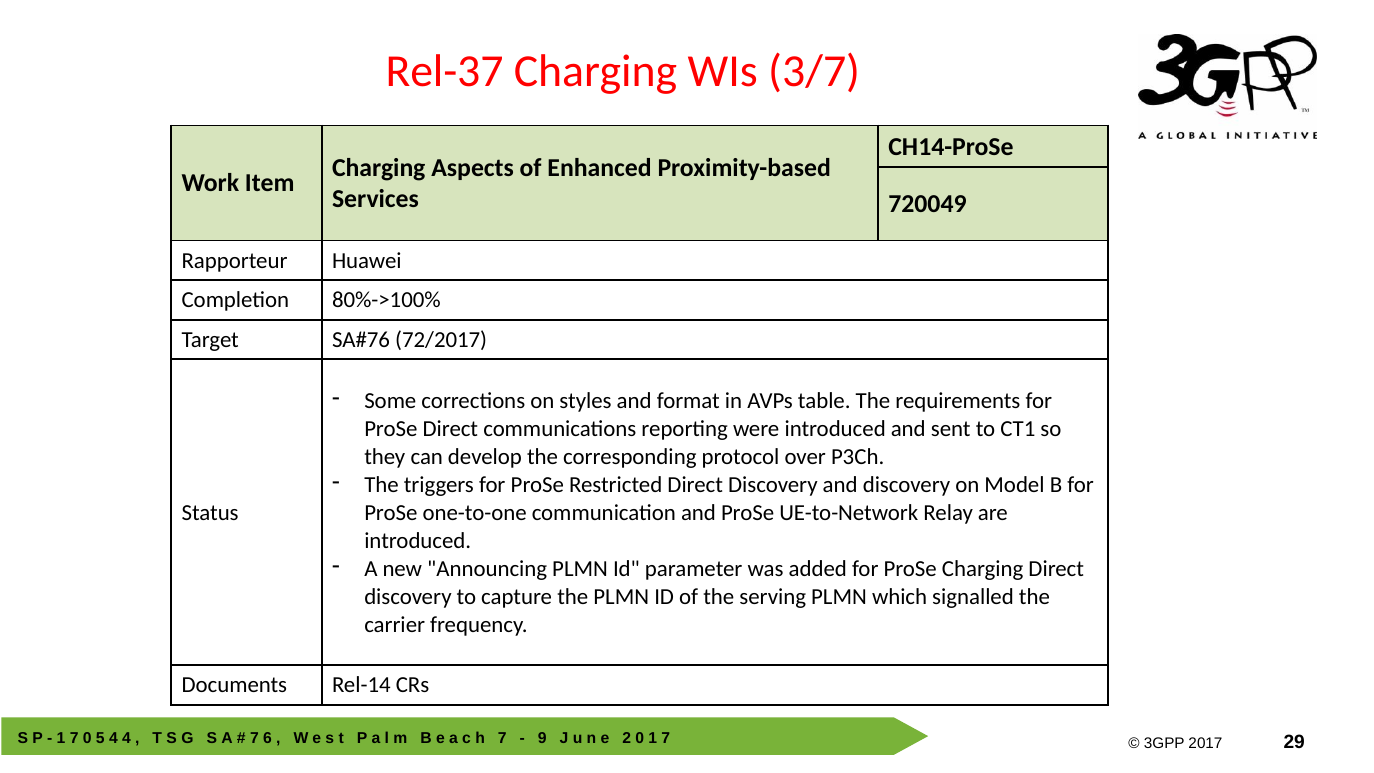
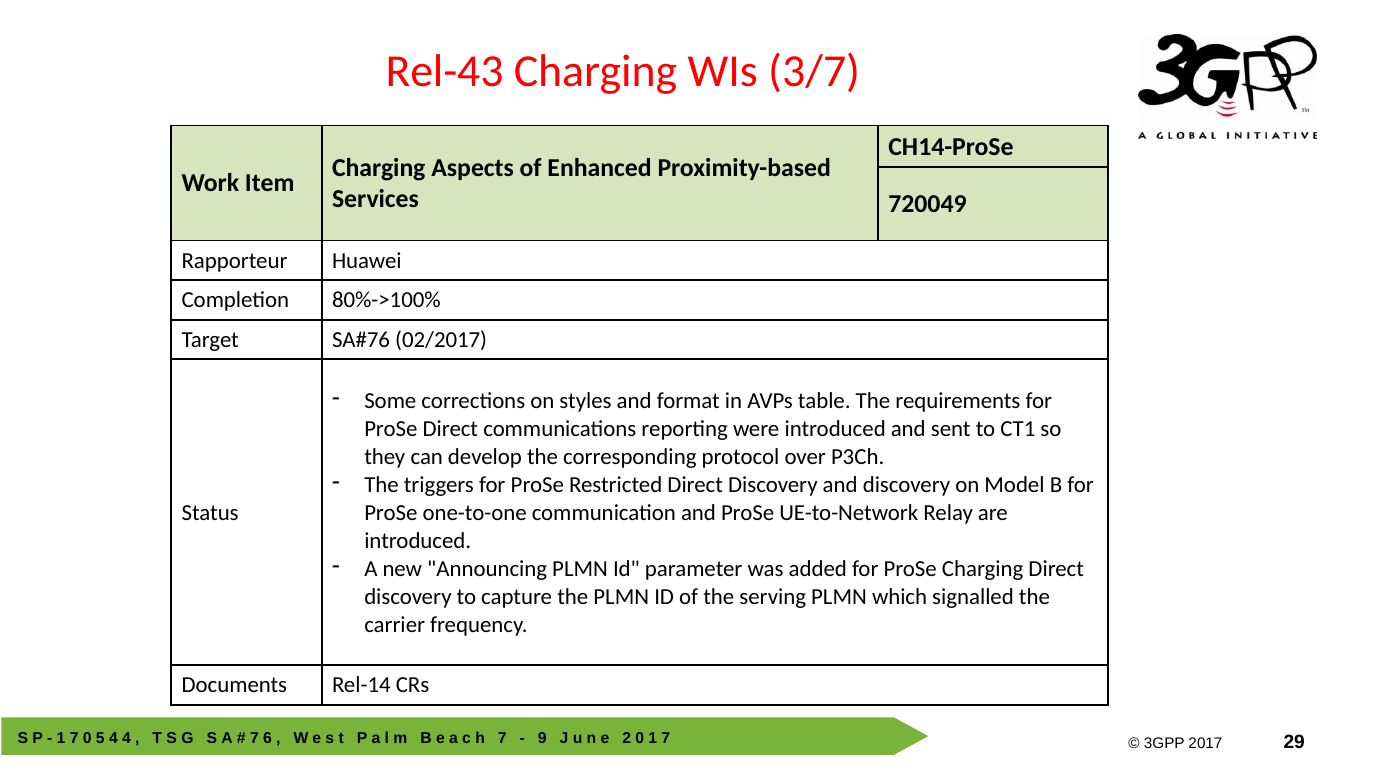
Rel-37: Rel-37 -> Rel-43
72/2017: 72/2017 -> 02/2017
